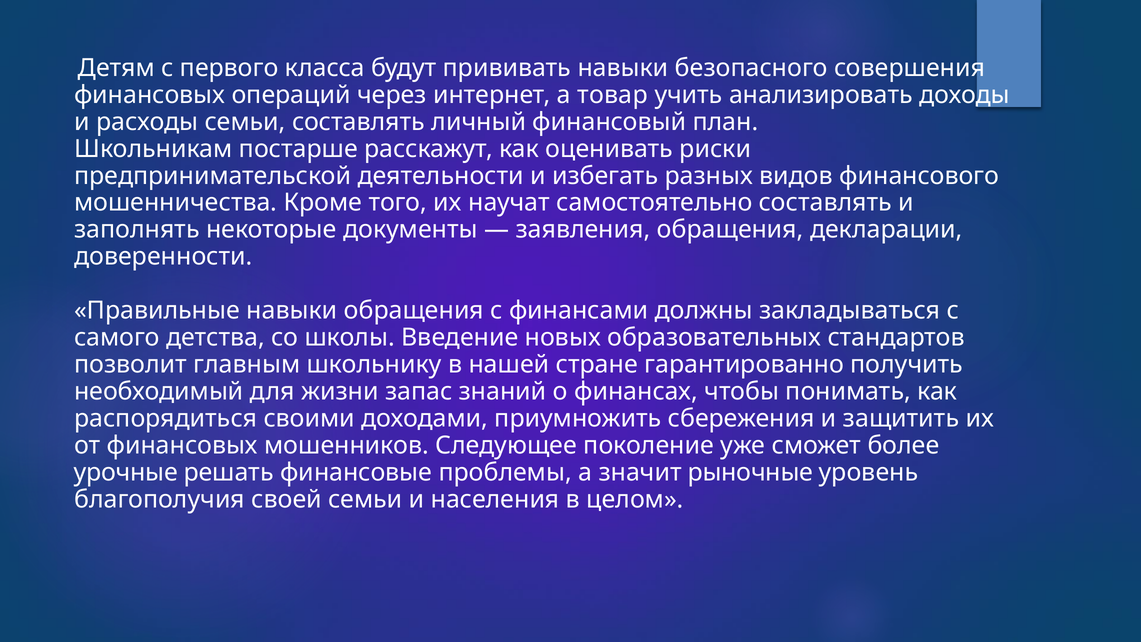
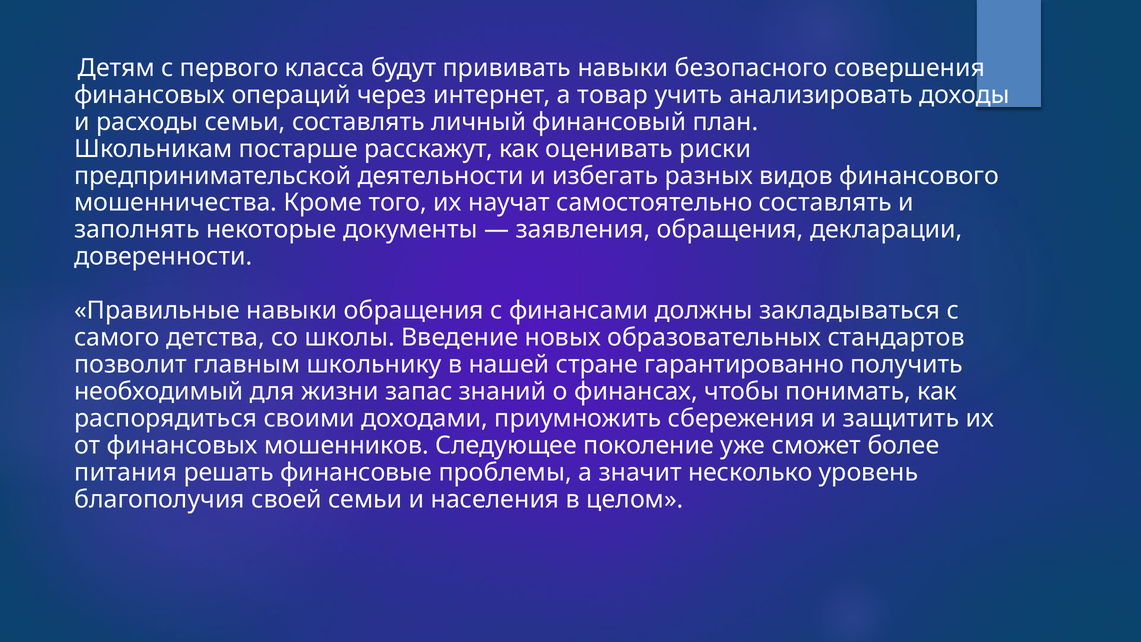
урочные: урочные -> питания
рыночные: рыночные -> несколько
